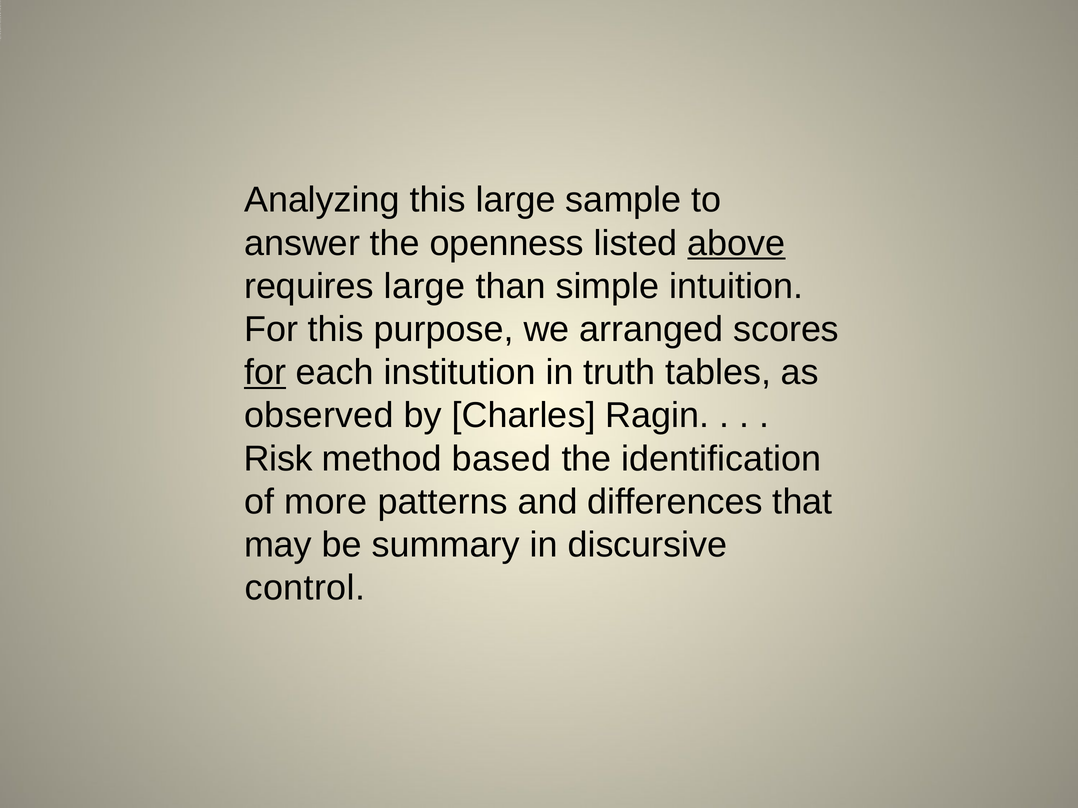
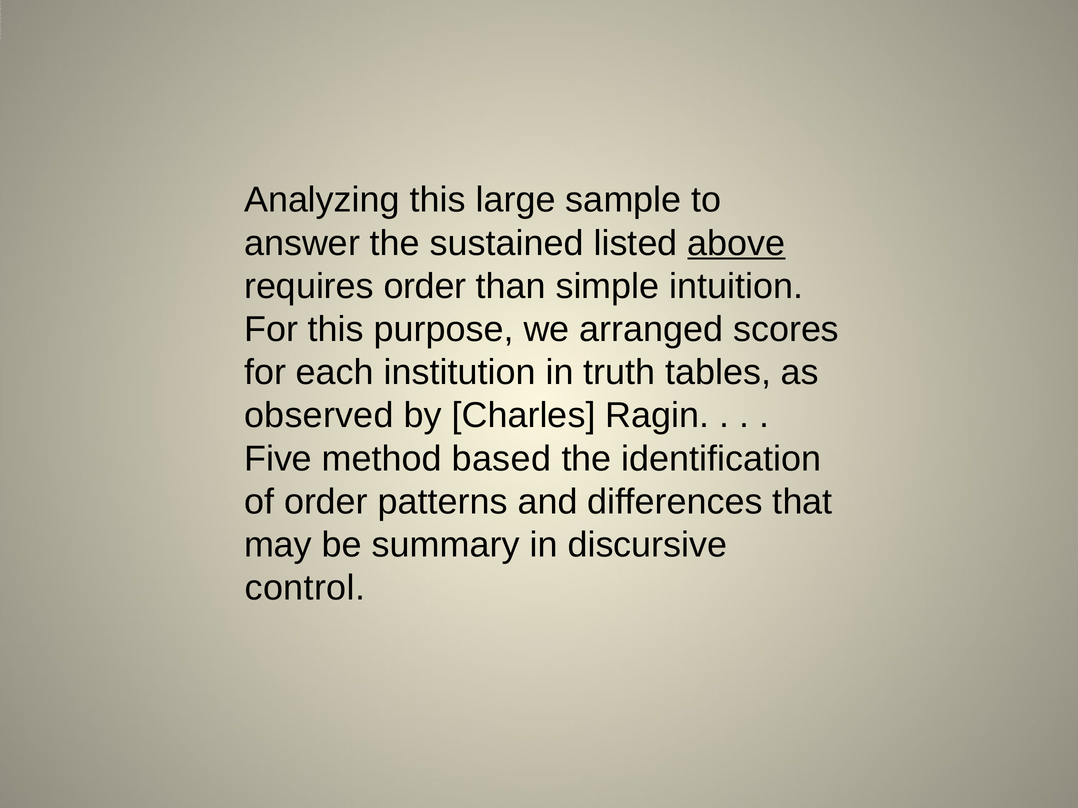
openness: openness -> sustained
requires large: large -> order
for at (265, 373) underline: present -> none
Risk: Risk -> Five
of more: more -> order
